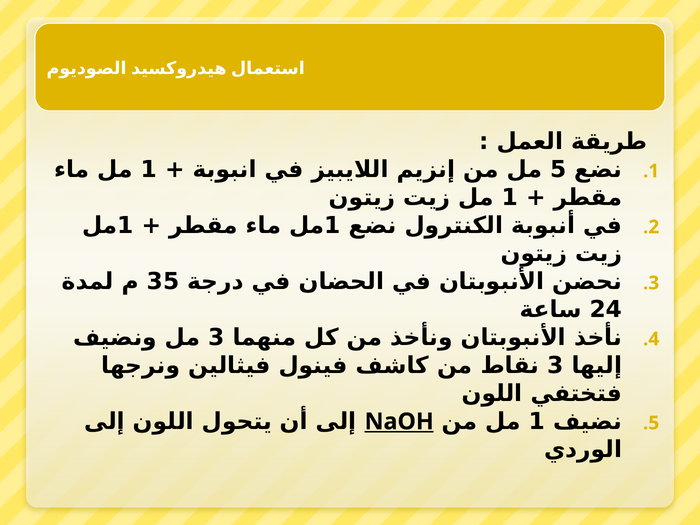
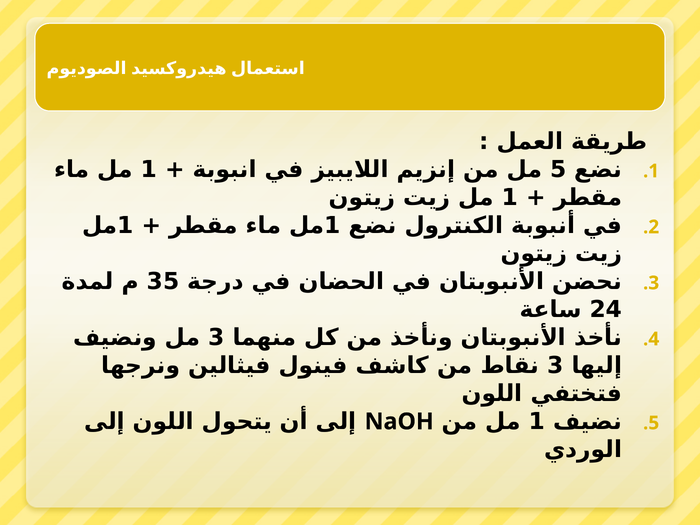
NaOH underline: present -> none
